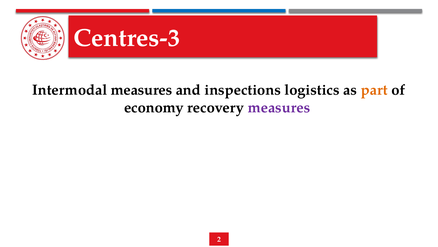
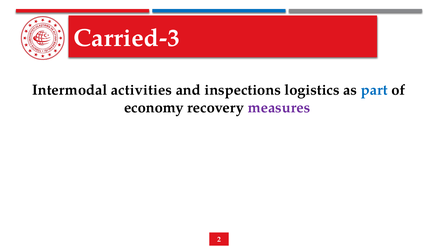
Centres-3: Centres-3 -> Carried-3
Intermodal measures: measures -> activities
part colour: orange -> blue
